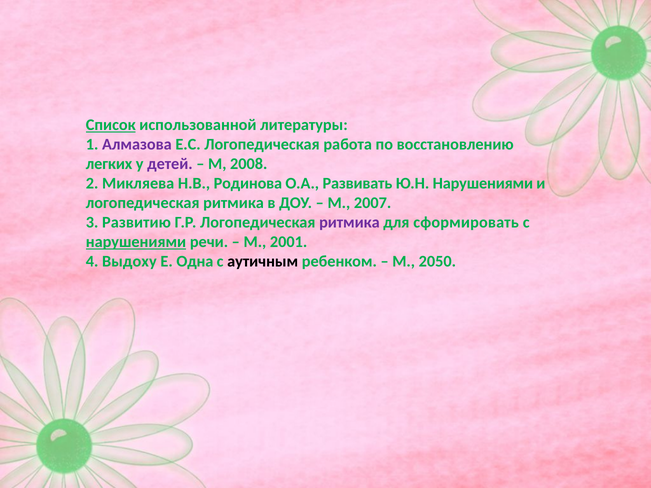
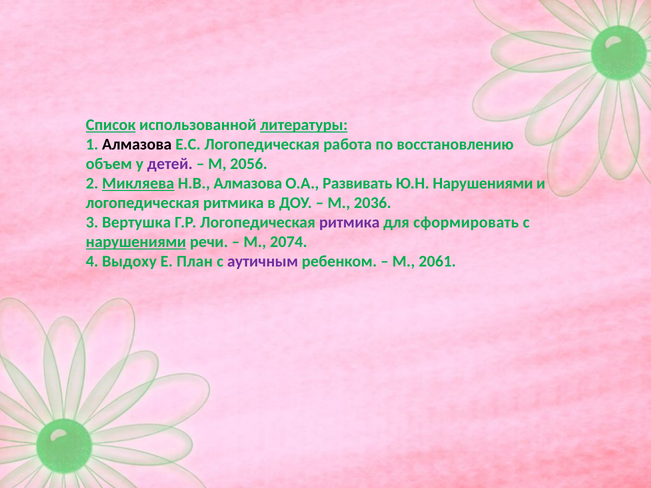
литературы underline: none -> present
Алмазова at (137, 144) colour: purple -> black
легких: легких -> объем
2008: 2008 -> 2056
Микляева underline: none -> present
Н.В Родинова: Родинова -> Алмазова
2007: 2007 -> 2036
Развитию: Развитию -> Вертушка
2001: 2001 -> 2074
Одна: Одна -> План
аутичным colour: black -> purple
2050: 2050 -> 2061
